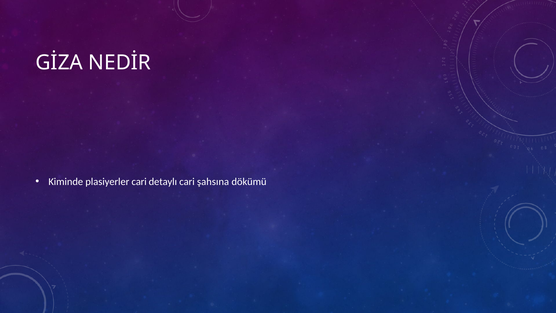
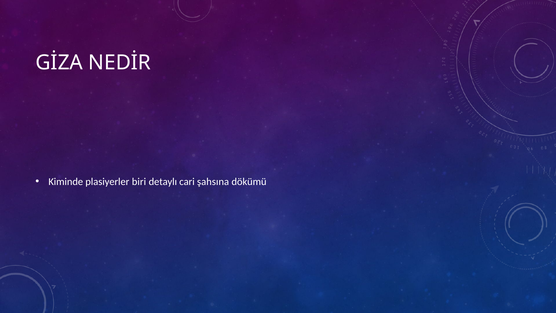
plasiyerler cari: cari -> biri
